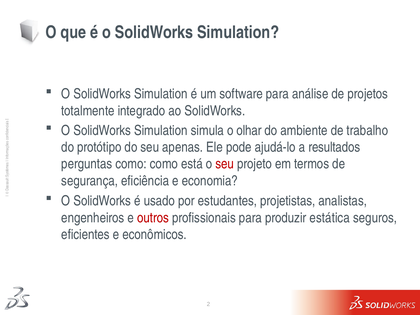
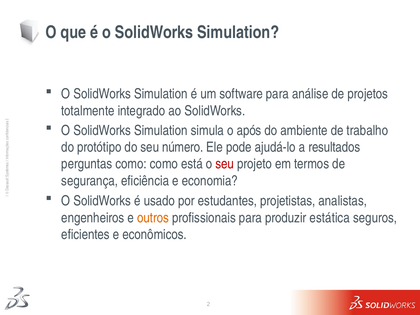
olhar: olhar -> após
apenas: apenas -> número
outros colour: red -> orange
